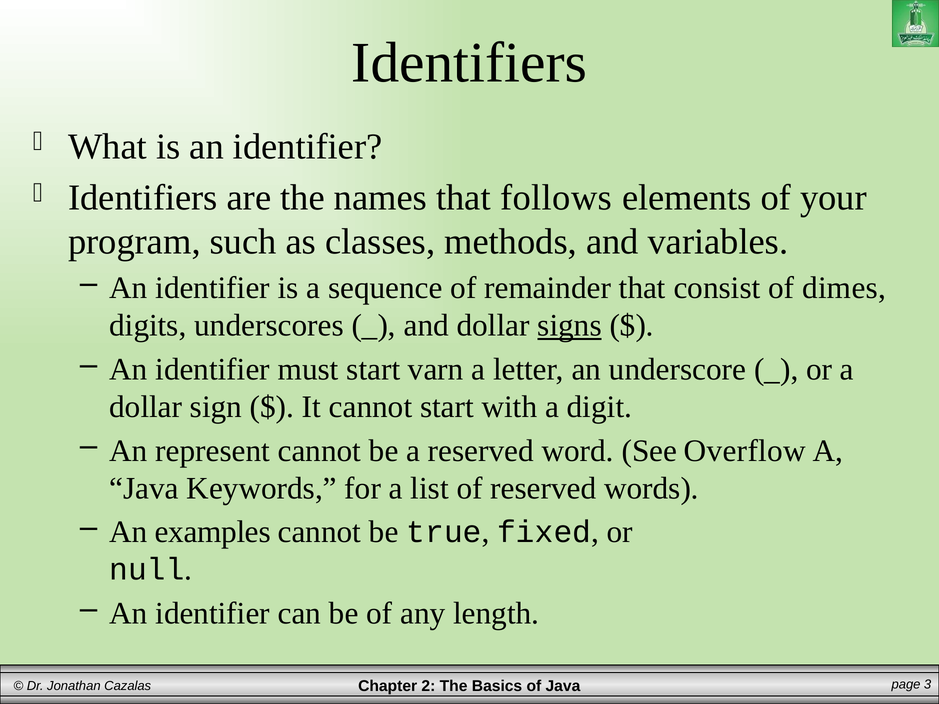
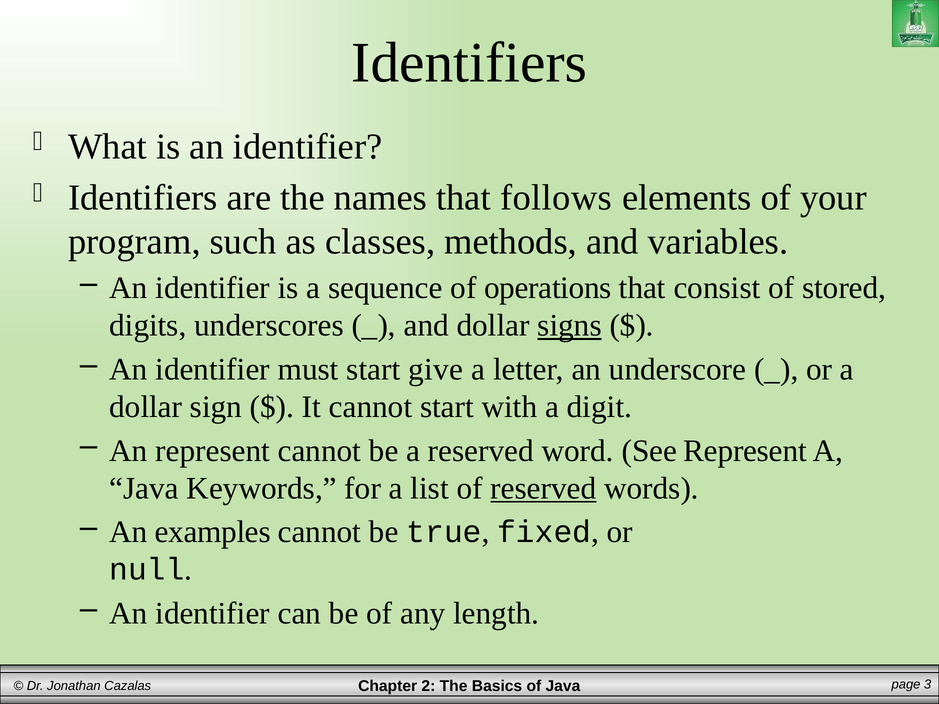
remainder: remainder -> operations
dimes: dimes -> stored
varn: varn -> give
See Overflow: Overflow -> Represent
reserved at (543, 488) underline: none -> present
